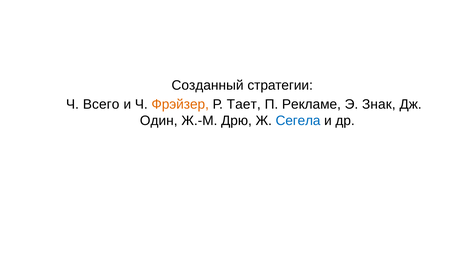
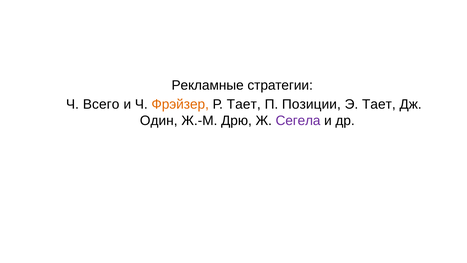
Созданный: Созданный -> Рекламные
Рекламе: Рекламе -> Позиции
Э Знак: Знак -> Тает
Сегела colour: blue -> purple
